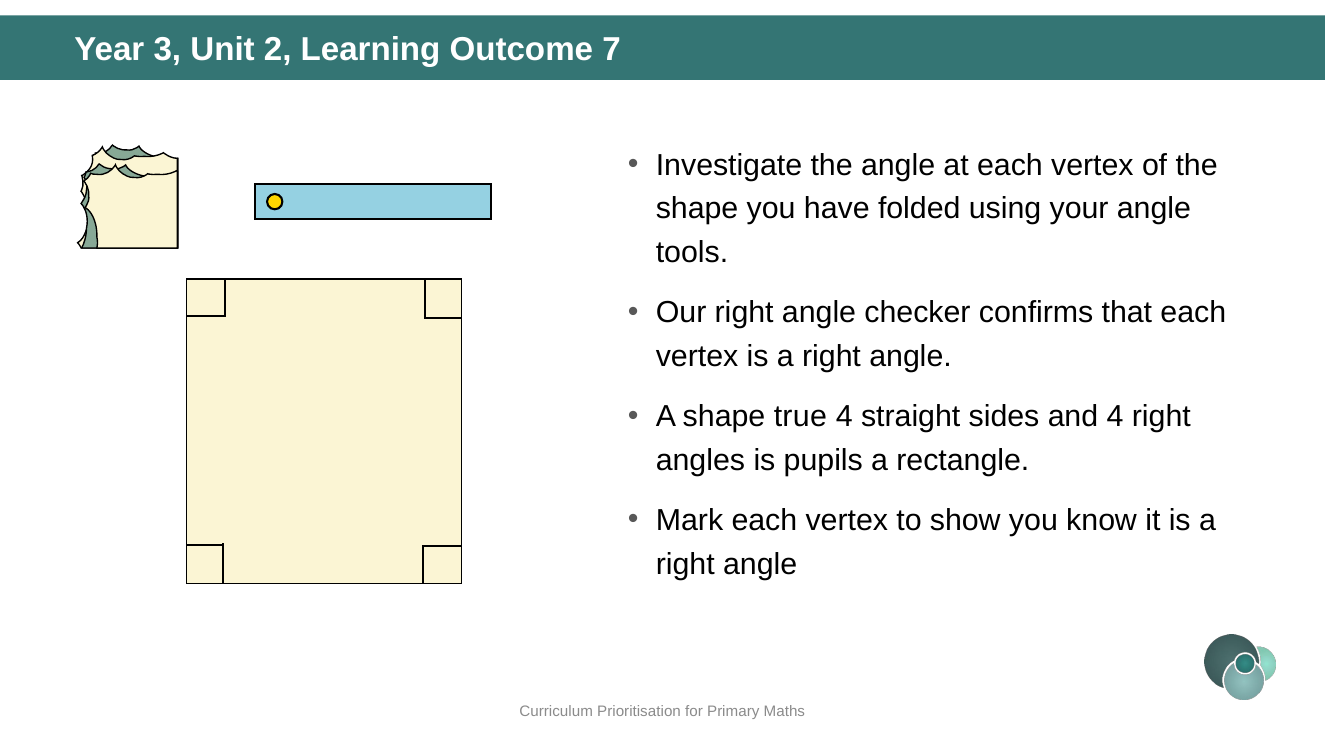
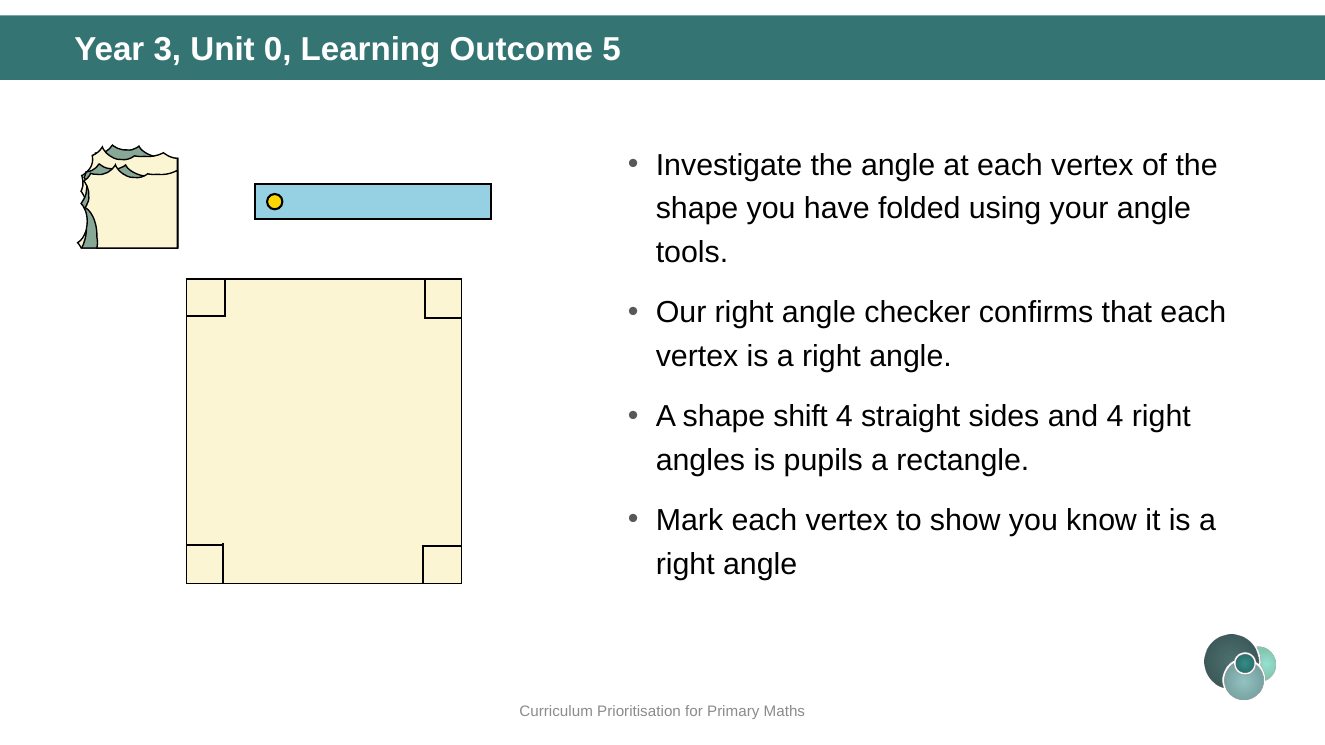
2: 2 -> 0
7: 7 -> 5
true: true -> shift
